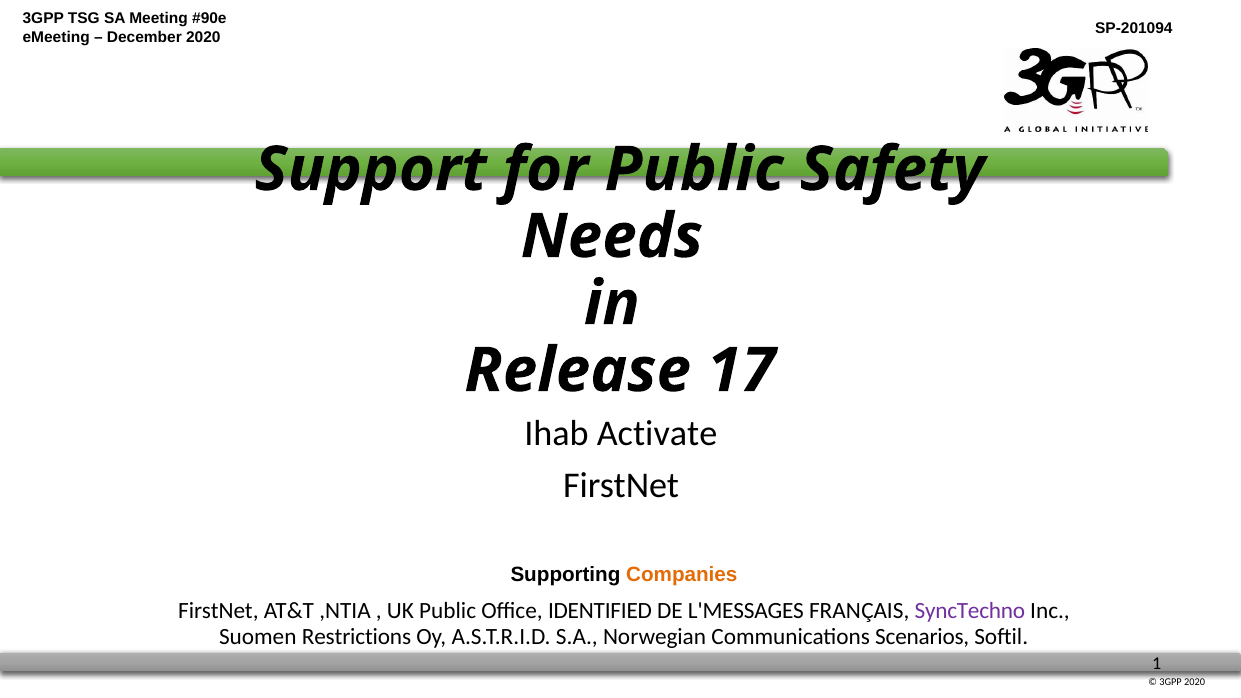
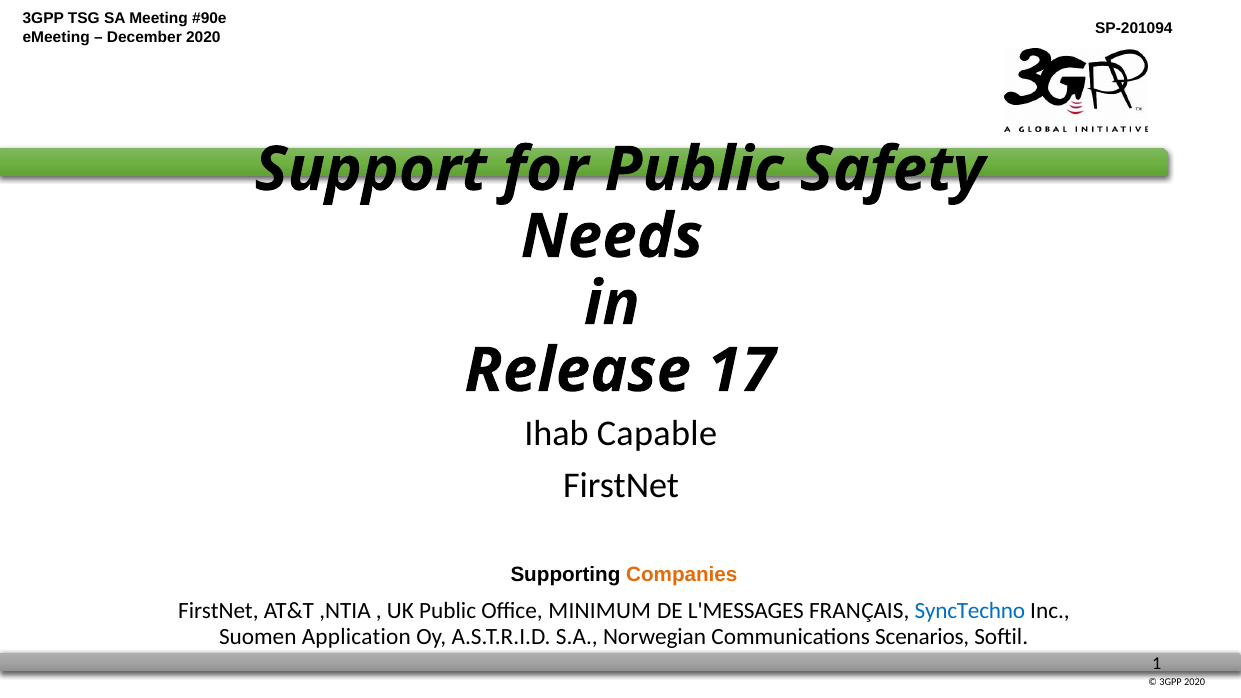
Activate: Activate -> Capable
IDENTIFIED: IDENTIFIED -> MINIMUM
SyncTechno colour: purple -> blue
Restrictions: Restrictions -> Application
